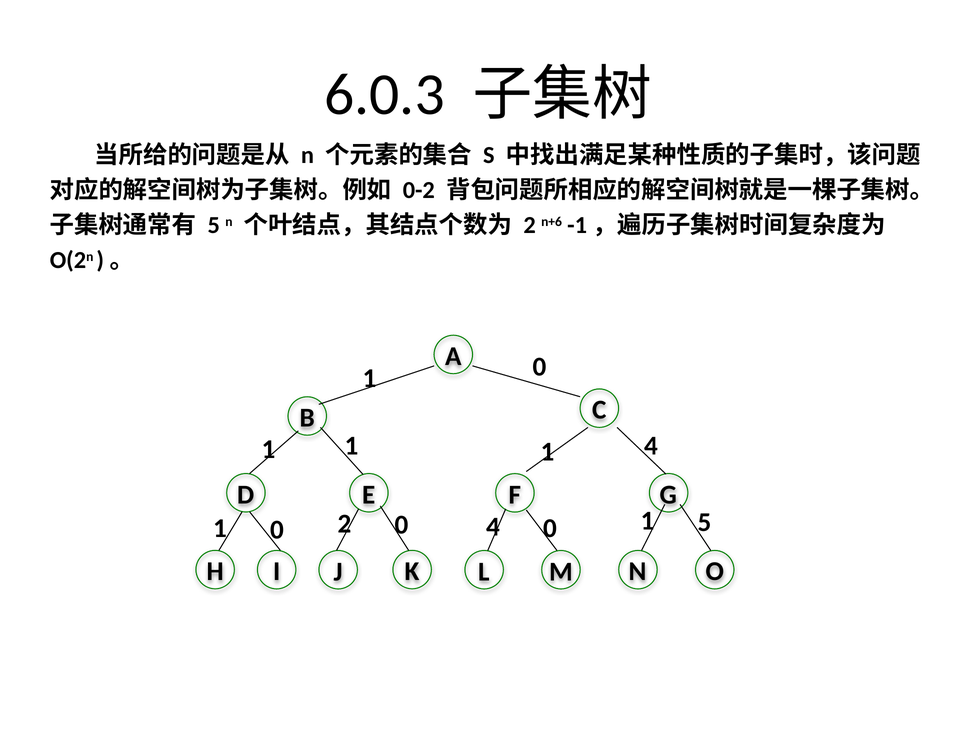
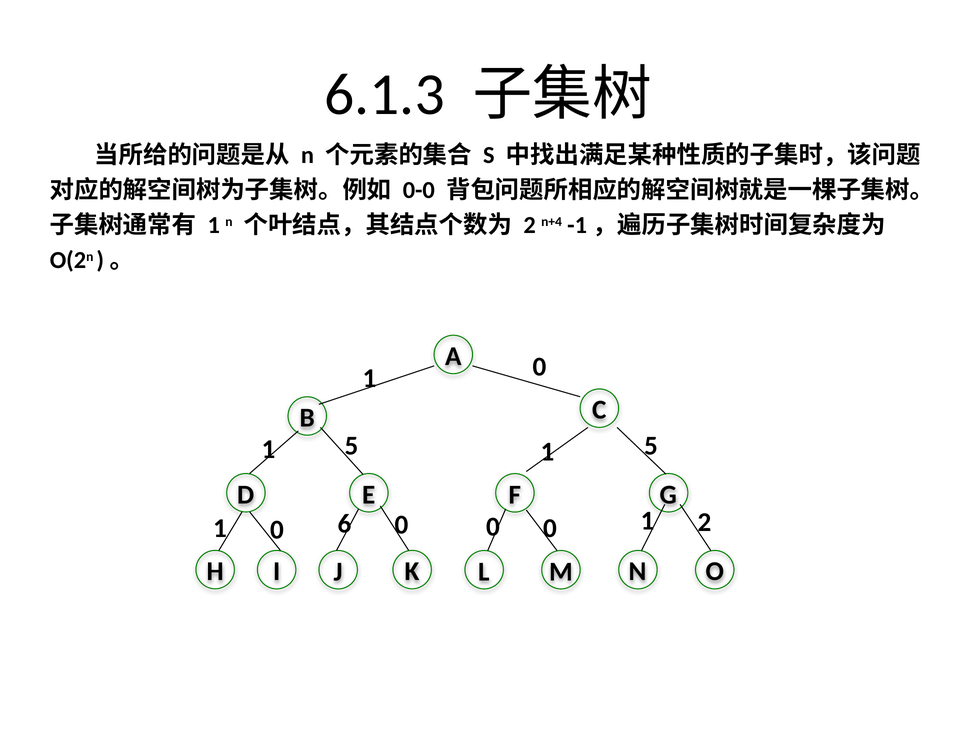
6.0.3: 6.0.3 -> 6.1.3
0-2: 0-2 -> 0-0
5 at (214, 225): 5 -> 1
n+6: n+6 -> n+4
1 at (351, 446): 1 -> 5
4 at (651, 446): 4 -> 5
0 2: 2 -> 6
4 at (493, 527): 4 -> 0
1 5: 5 -> 2
